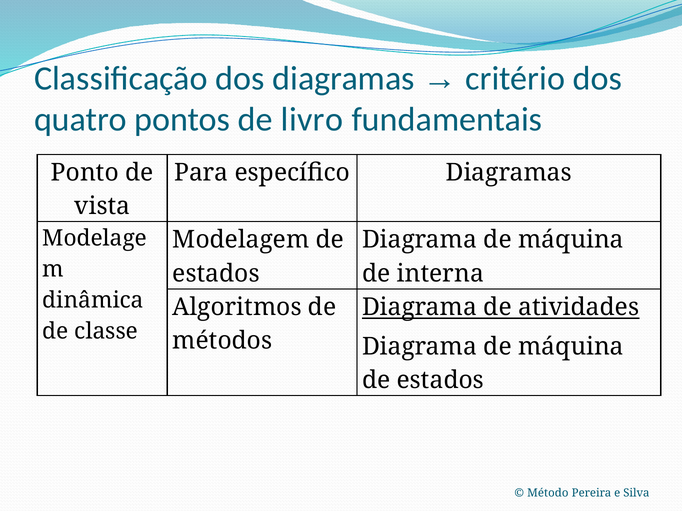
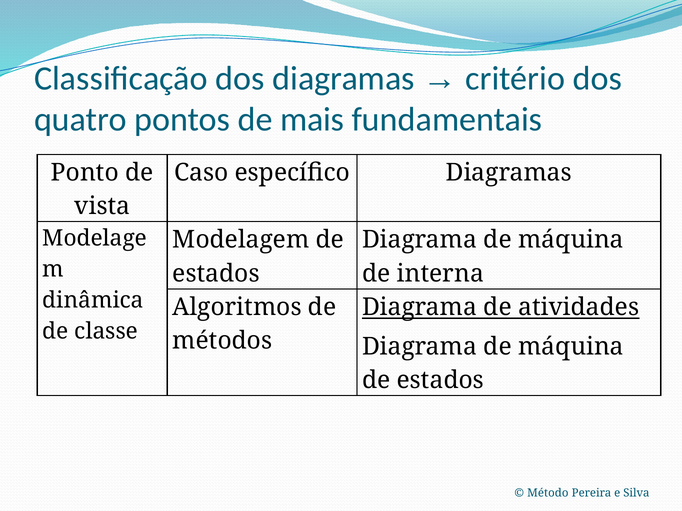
livro: livro -> mais
Para: Para -> Caso
